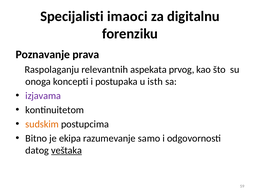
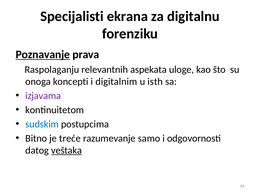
imaoci: imaoci -> ekrana
Poznavanje underline: none -> present
prvog: prvog -> uloge
postupaka: postupaka -> digitalnim
sudskim colour: orange -> blue
ekipa: ekipa -> treće
